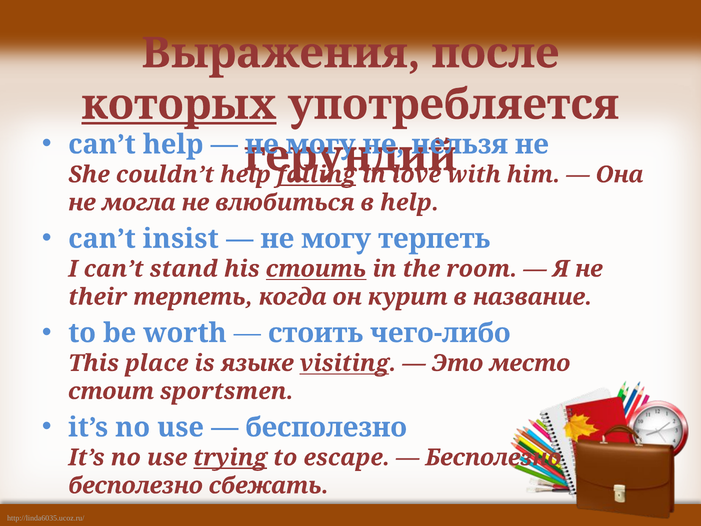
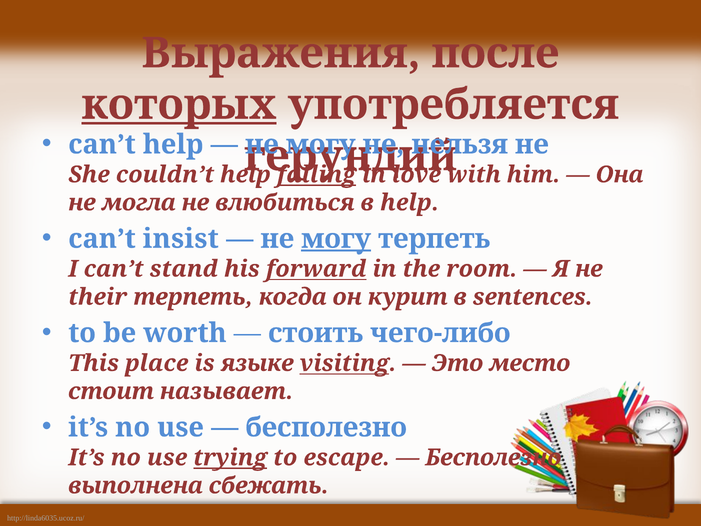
могу at (336, 239) underline: none -> present
his стоить: стоить -> forward
название: название -> sentences
sportsmen: sportsmen -> называет
бесполезно at (136, 485): бесполезно -> выполнена
